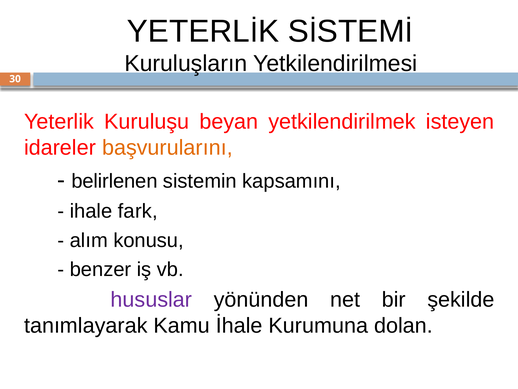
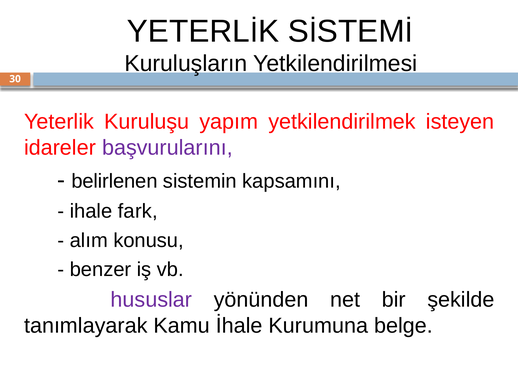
beyan: beyan -> yapım
başvurularını colour: orange -> purple
dolan: dolan -> belge
